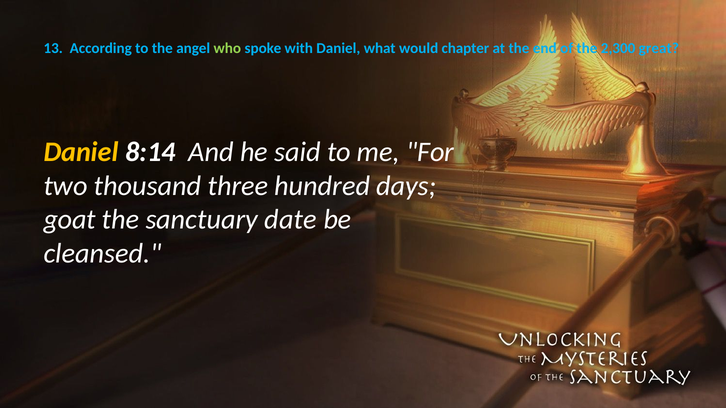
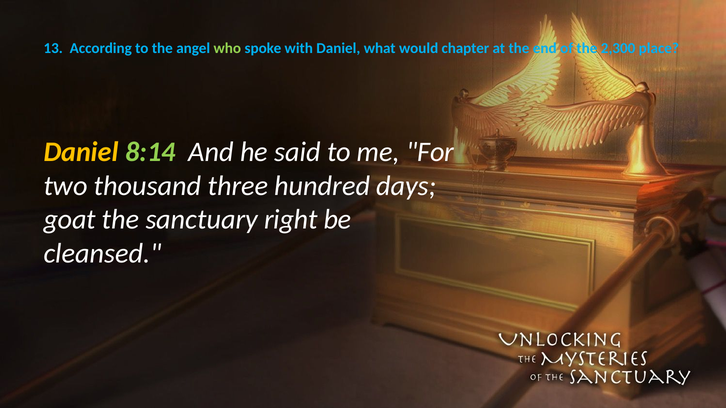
great: great -> place
8:14 colour: white -> light green
date: date -> right
